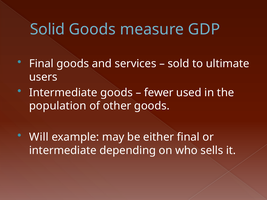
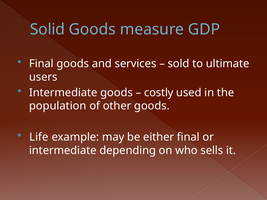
fewer: fewer -> costly
Will: Will -> Life
